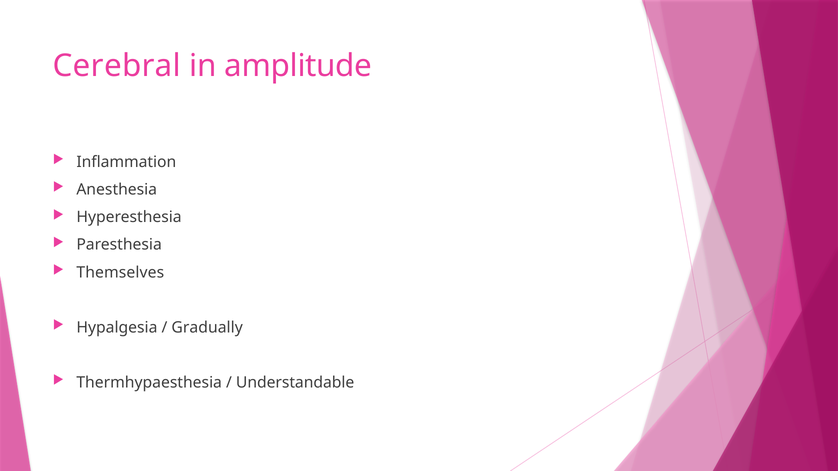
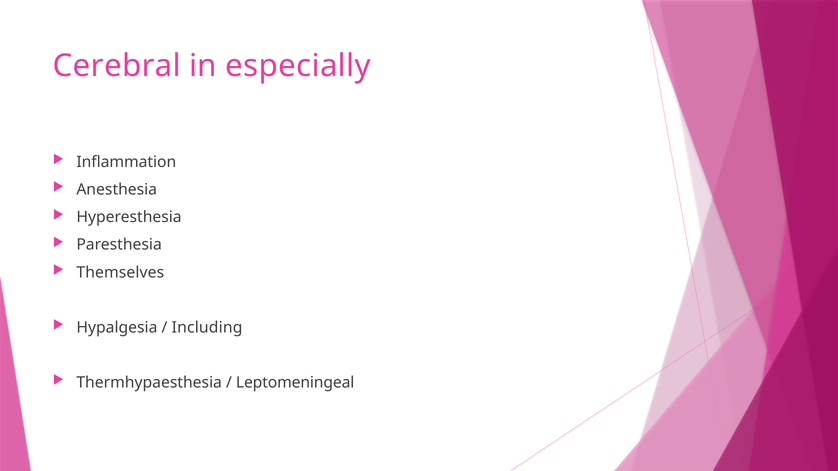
amplitude: amplitude -> especially
Gradually: Gradually -> Including
Understandable: Understandable -> Leptomeningeal
